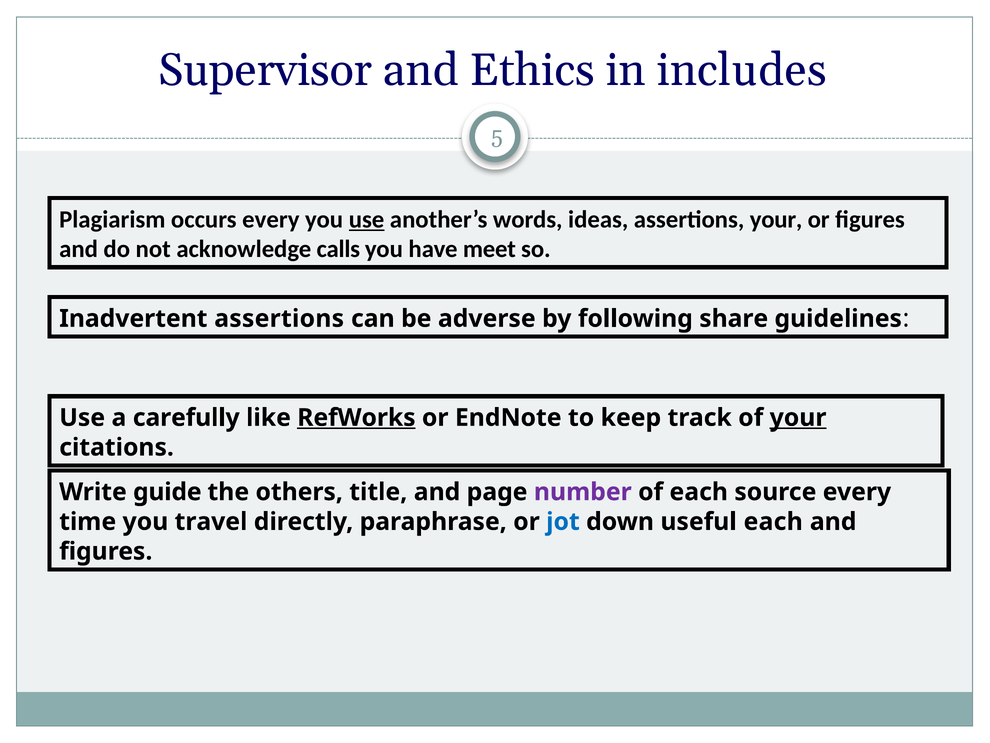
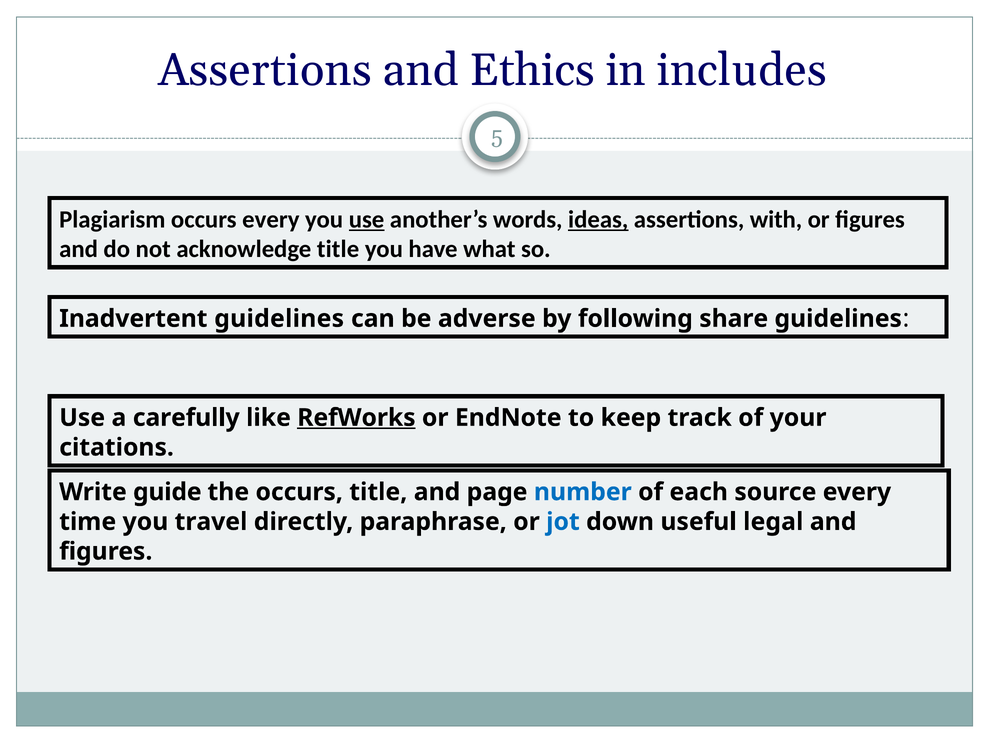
Supervisor at (265, 70): Supervisor -> Assertions
ideas underline: none -> present
assertions your: your -> with
acknowledge calls: calls -> title
meet: meet -> what
Inadvertent assertions: assertions -> guidelines
your at (798, 417) underline: present -> none
the others: others -> occurs
number colour: purple -> blue
useful each: each -> legal
